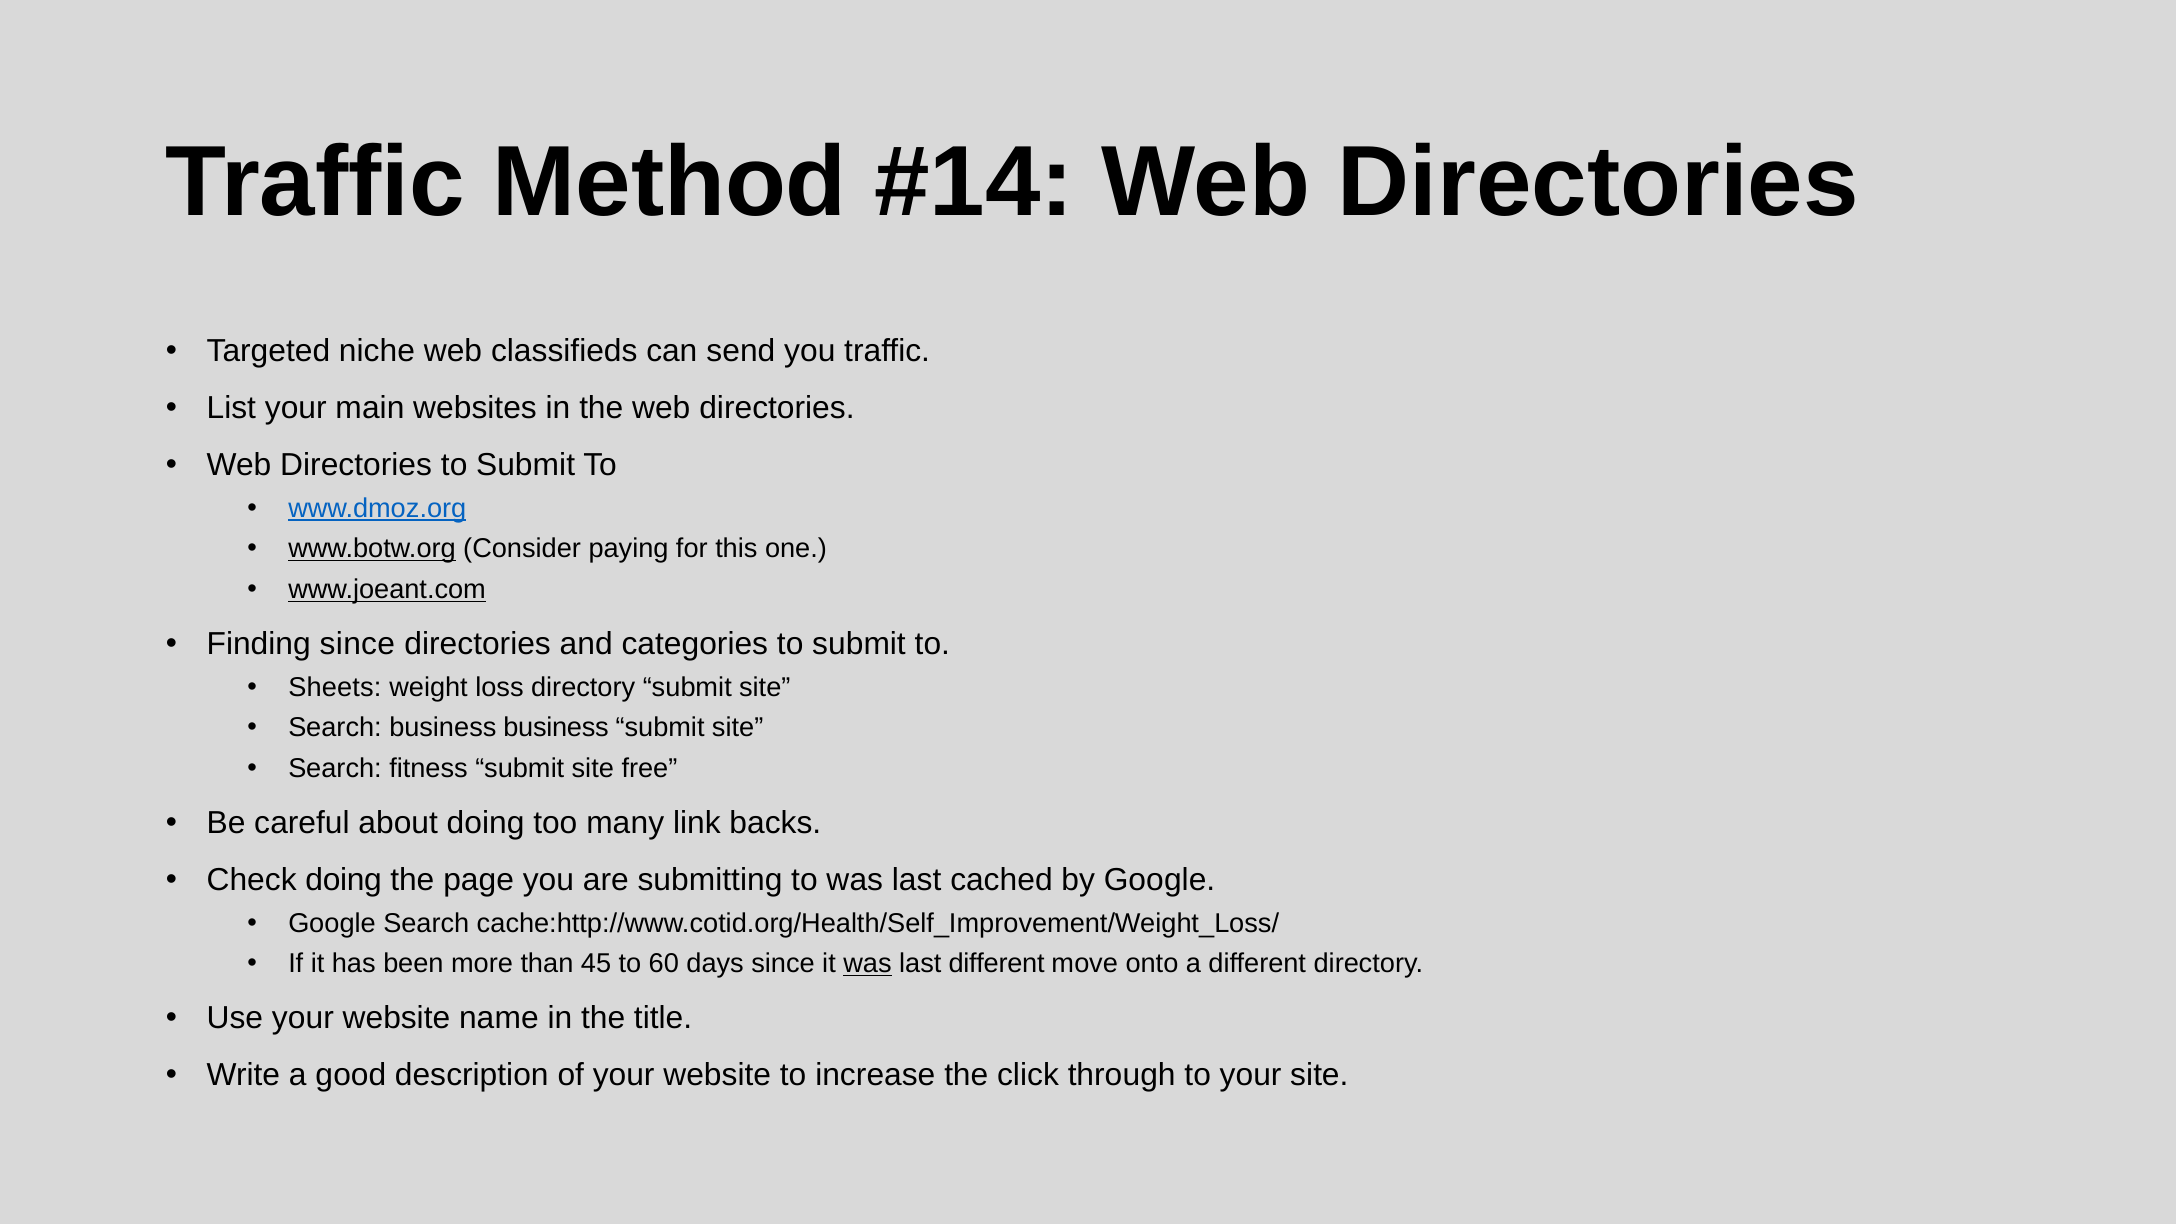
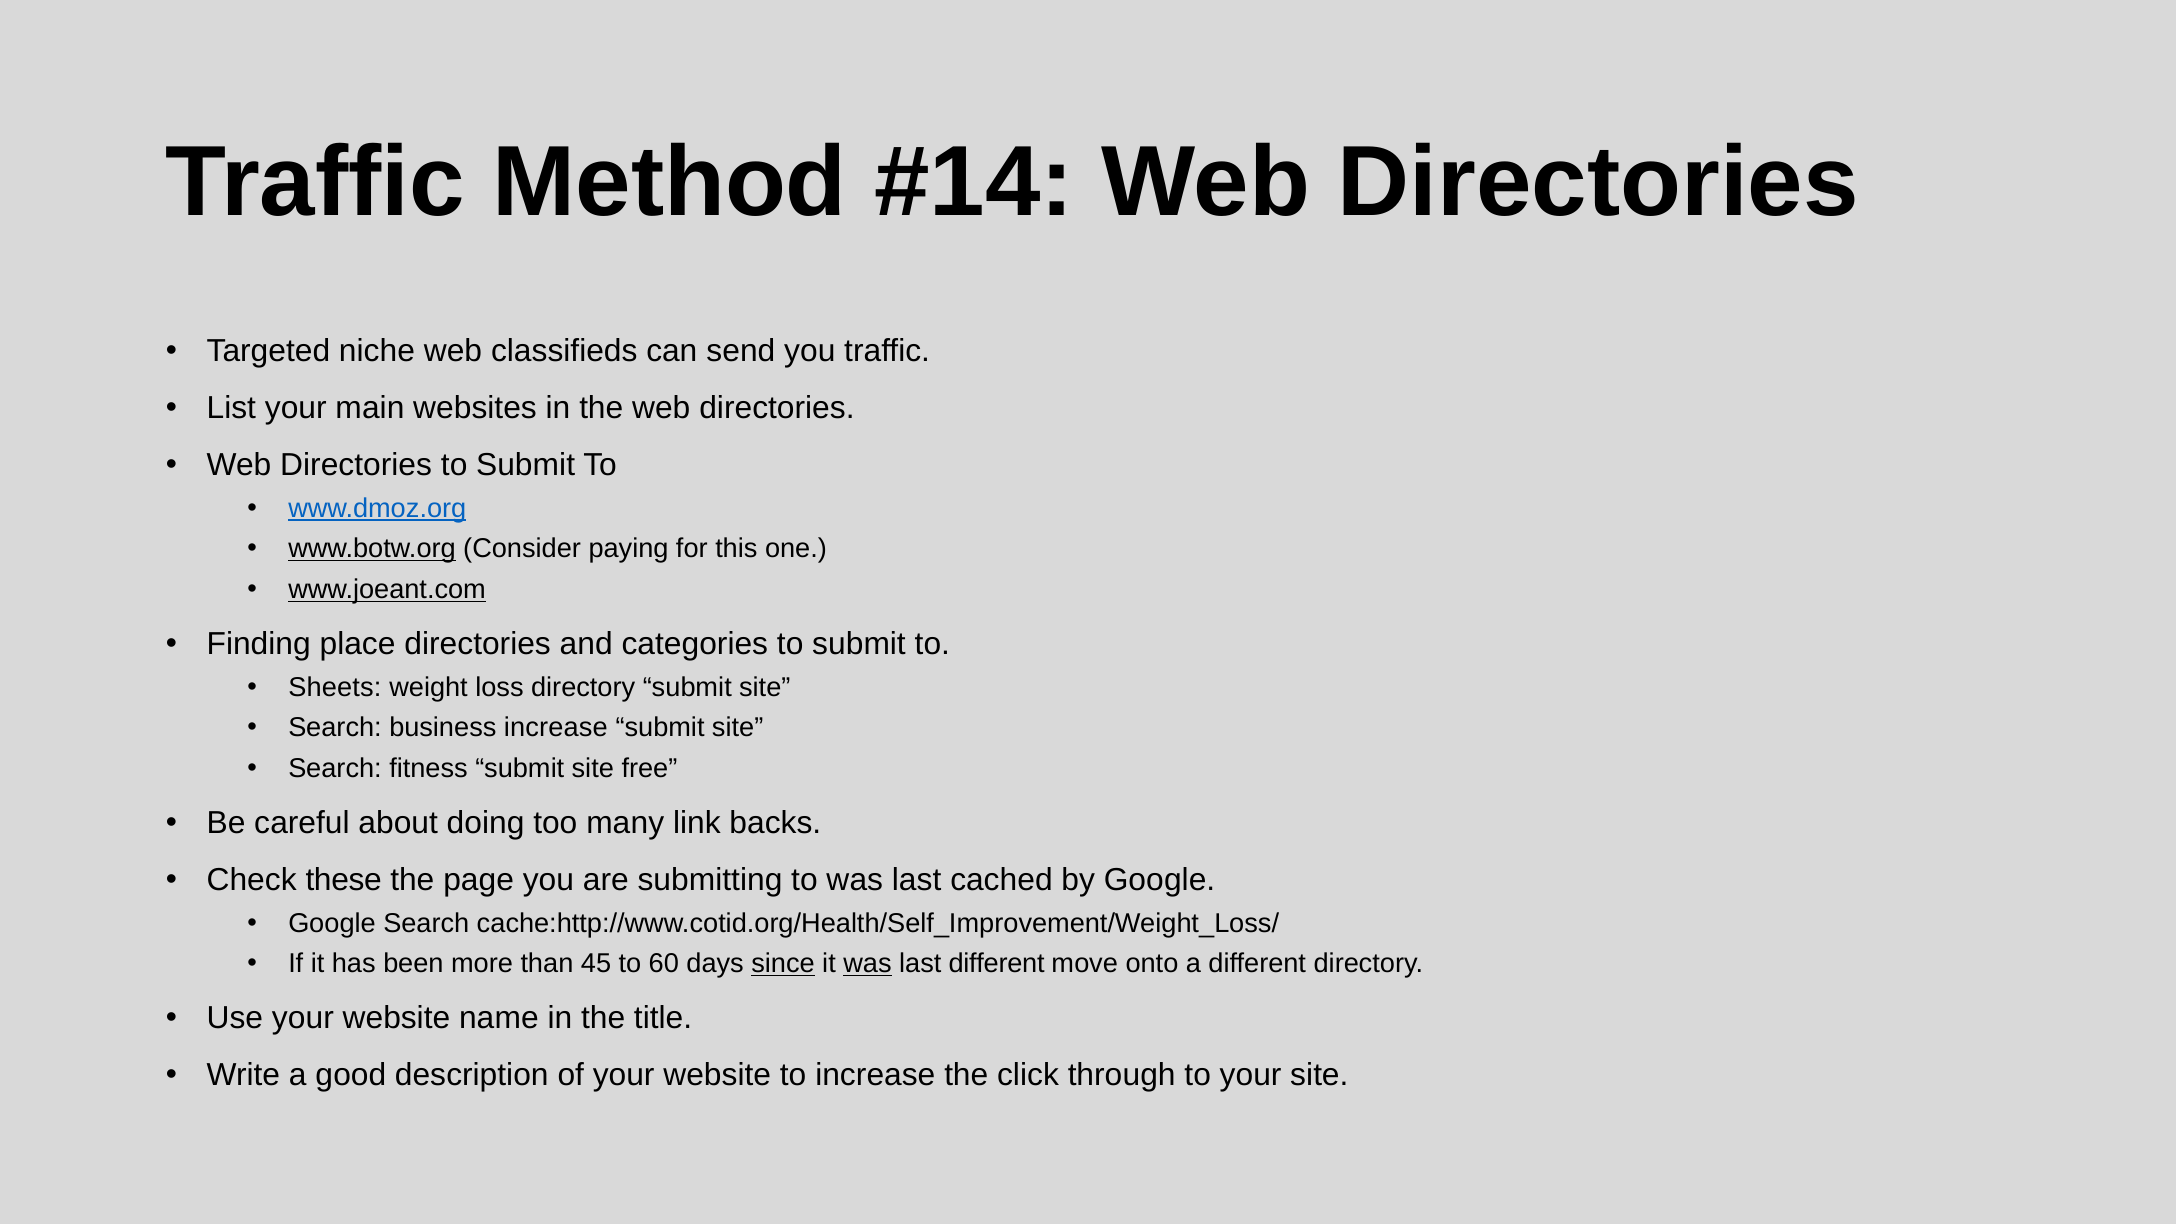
Finding since: since -> place
business business: business -> increase
Check doing: doing -> these
since at (783, 964) underline: none -> present
